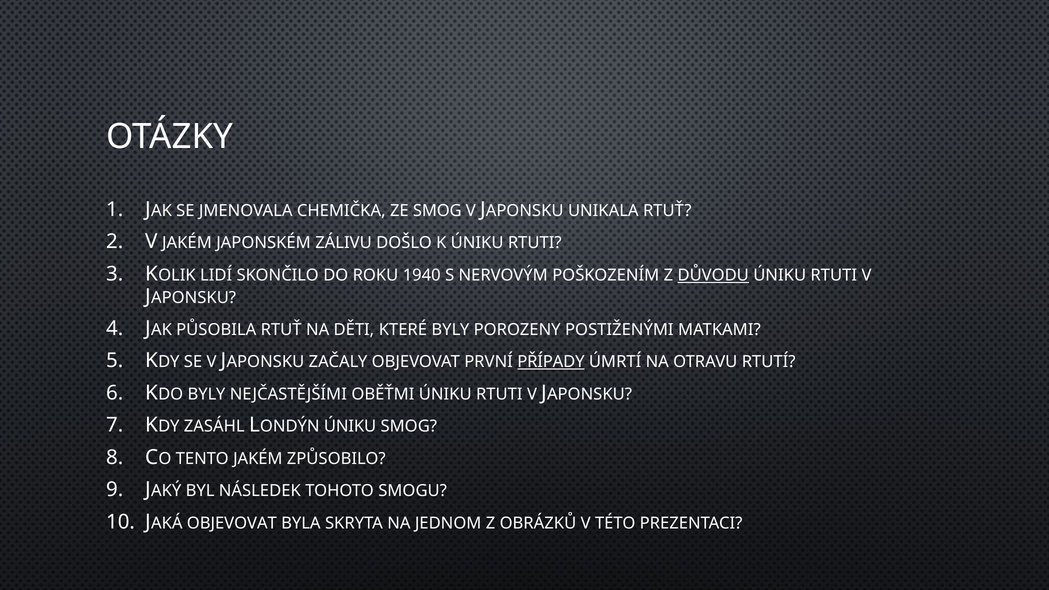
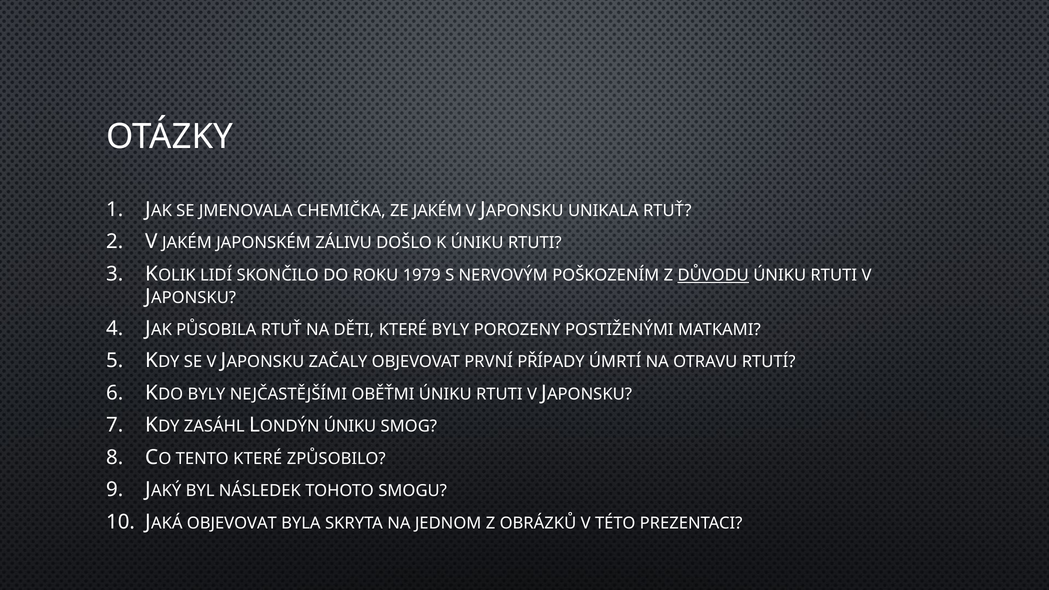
ZE SMOG: SMOG -> JAKÉM
1940: 1940 -> 1979
PŘÍPADY underline: present -> none
TENTO JAKÉM: JAKÉM -> KTERÉ
